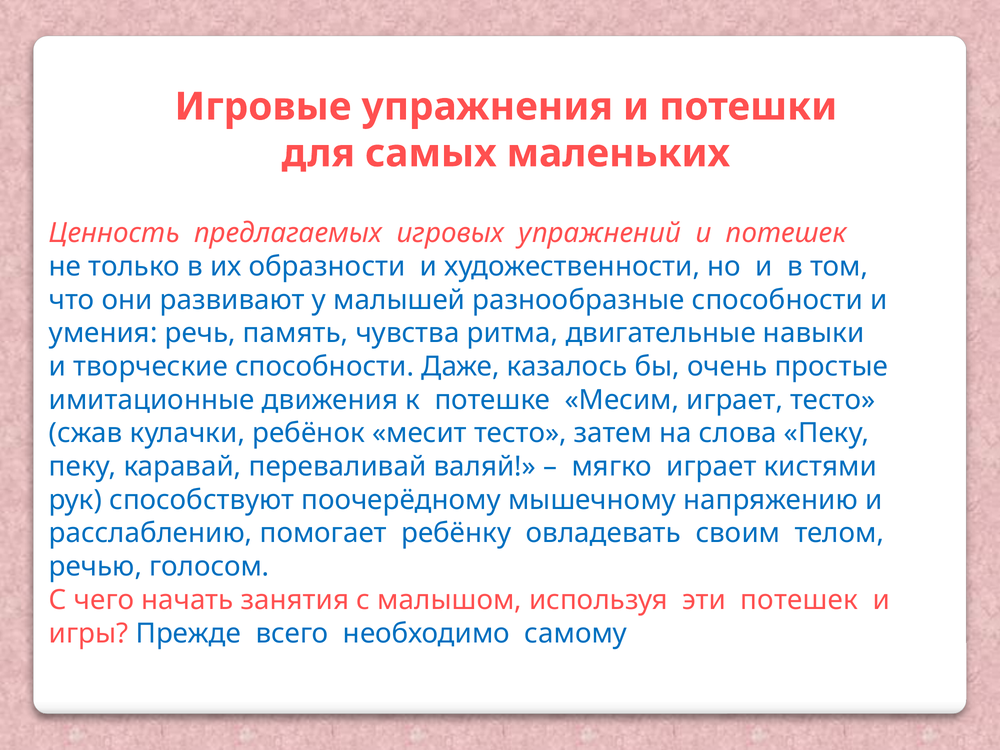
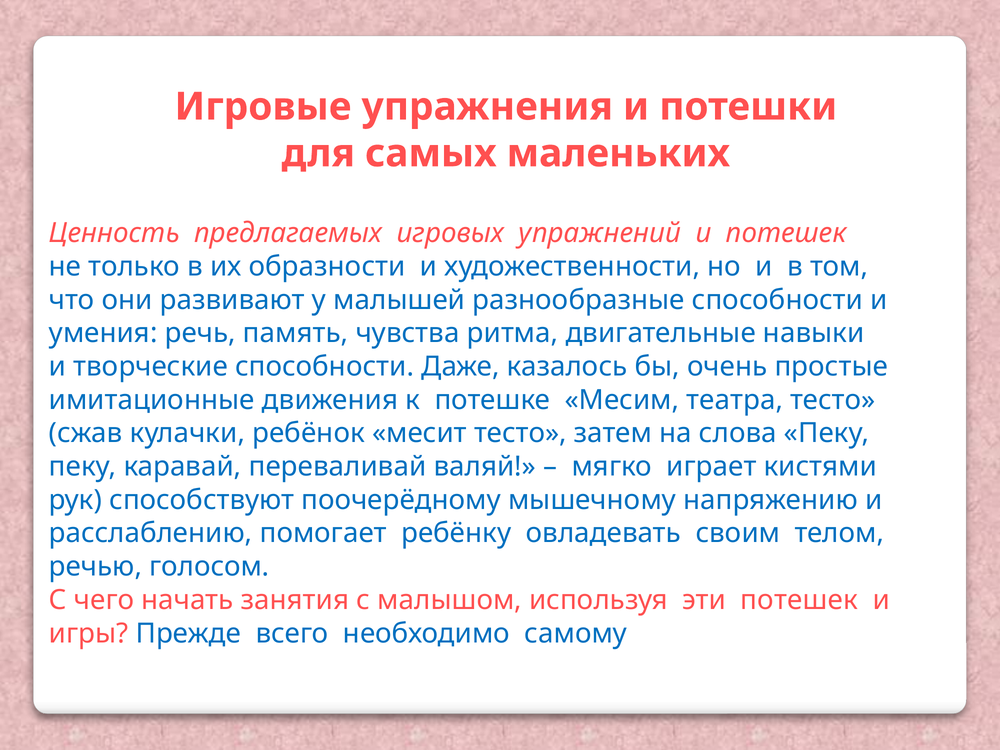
Месим играет: играет -> театра
